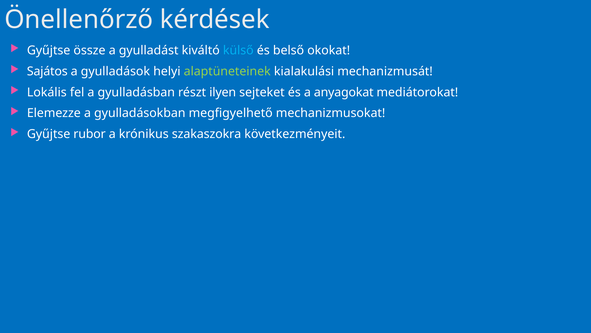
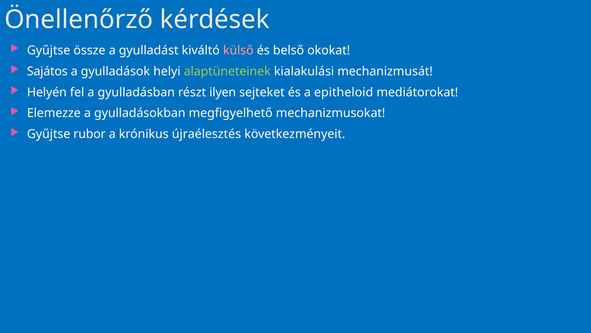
külső colour: light blue -> pink
Lokális: Lokális -> Helyén
anyagokat: anyagokat -> epitheloid
szakaszokra: szakaszokra -> újraélesztés
